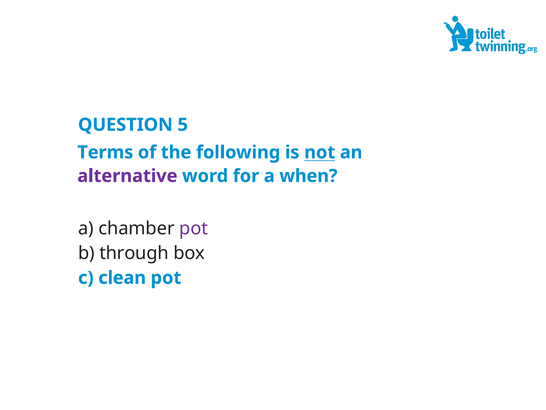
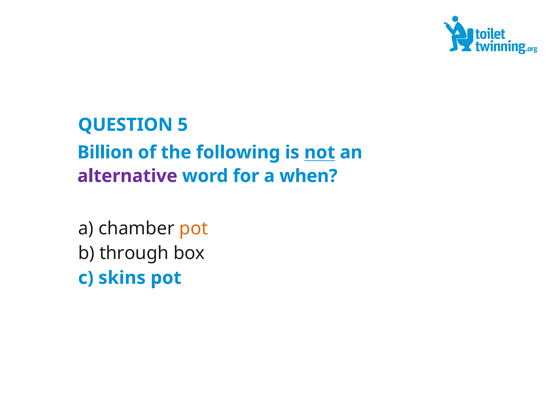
Terms: Terms -> Billion
pot at (194, 228) colour: purple -> orange
clean: clean -> skins
